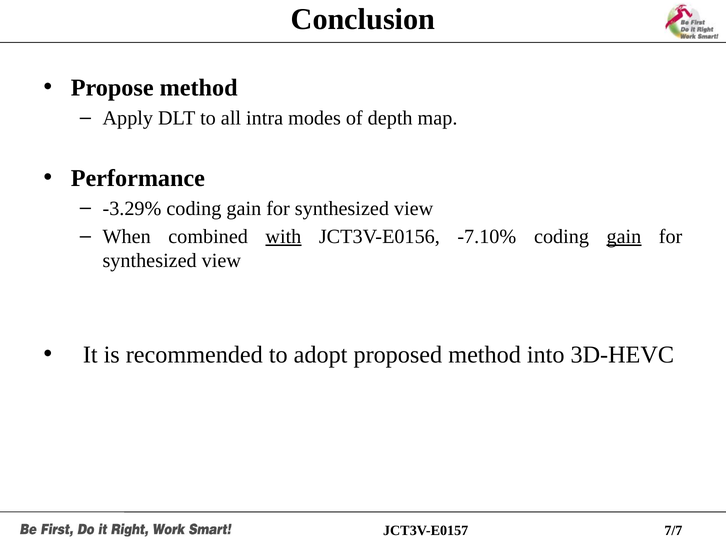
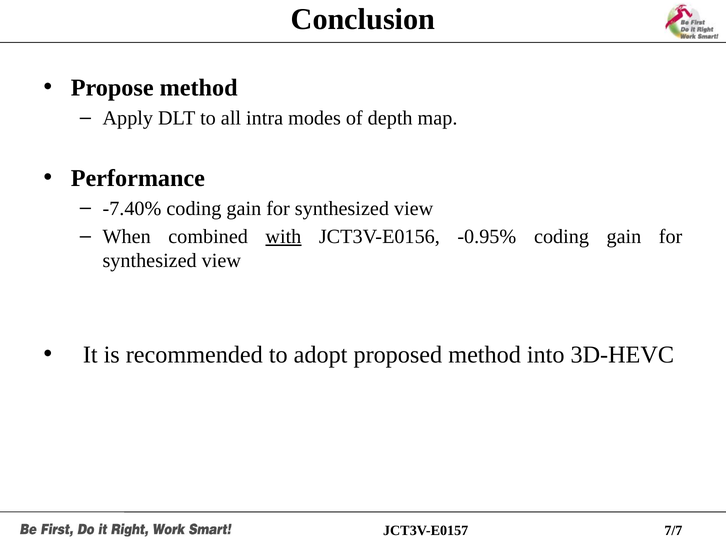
-3.29%: -3.29% -> -7.40%
-7.10%: -7.10% -> -0.95%
gain at (624, 237) underline: present -> none
